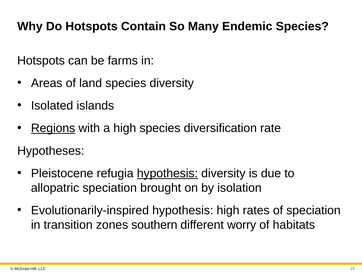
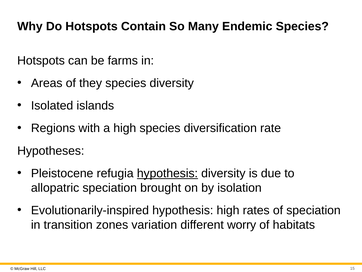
land: land -> they
Regions underline: present -> none
southern: southern -> variation
